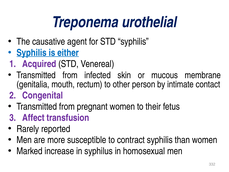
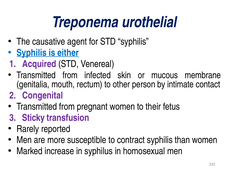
Affect: Affect -> Sticky
